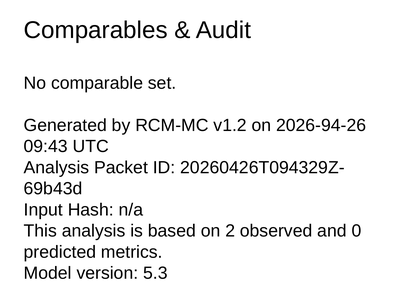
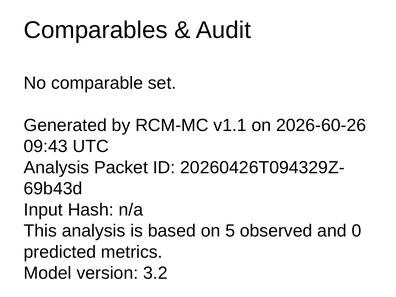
v1.2: v1.2 -> v1.1
2026-94-26: 2026-94-26 -> 2026-60-26
2: 2 -> 5
5.3: 5.3 -> 3.2
